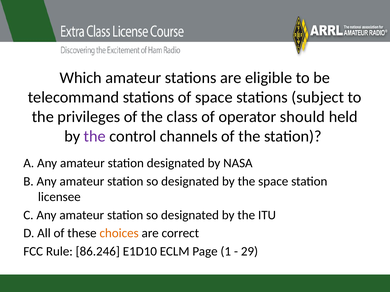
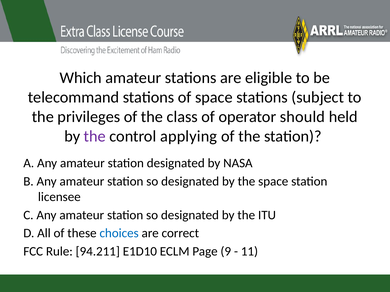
channels: channels -> applying
choices colour: orange -> blue
86.246: 86.246 -> 94.211
1: 1 -> 9
29: 29 -> 11
